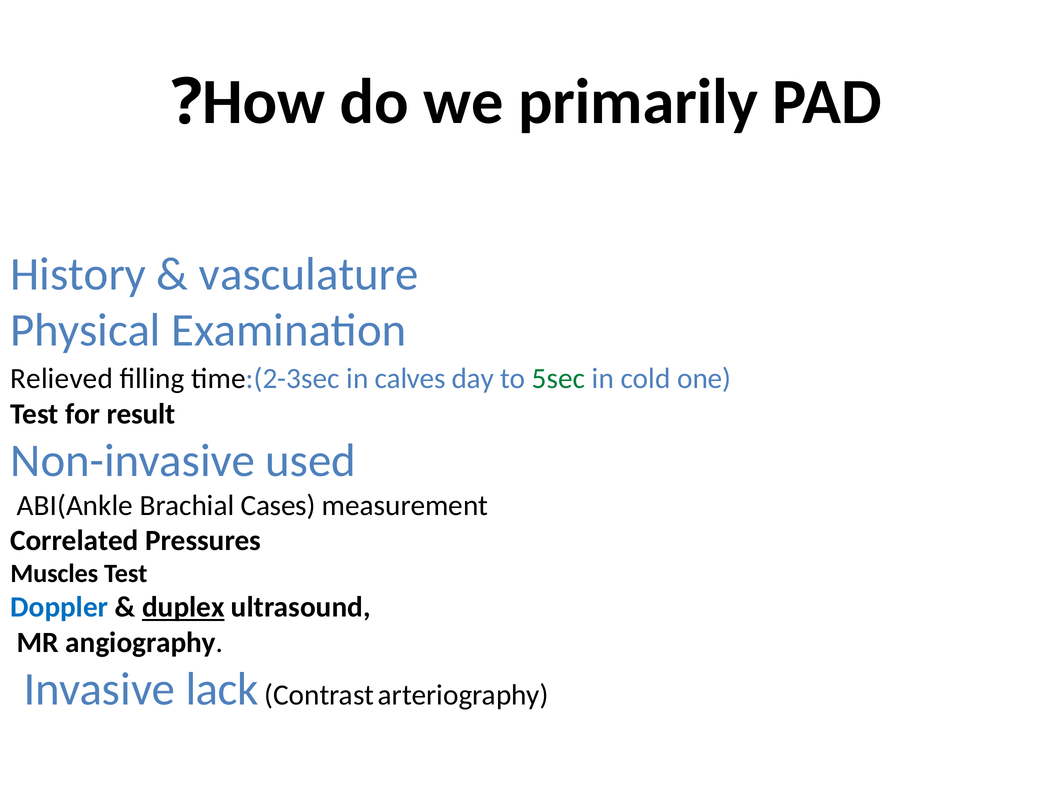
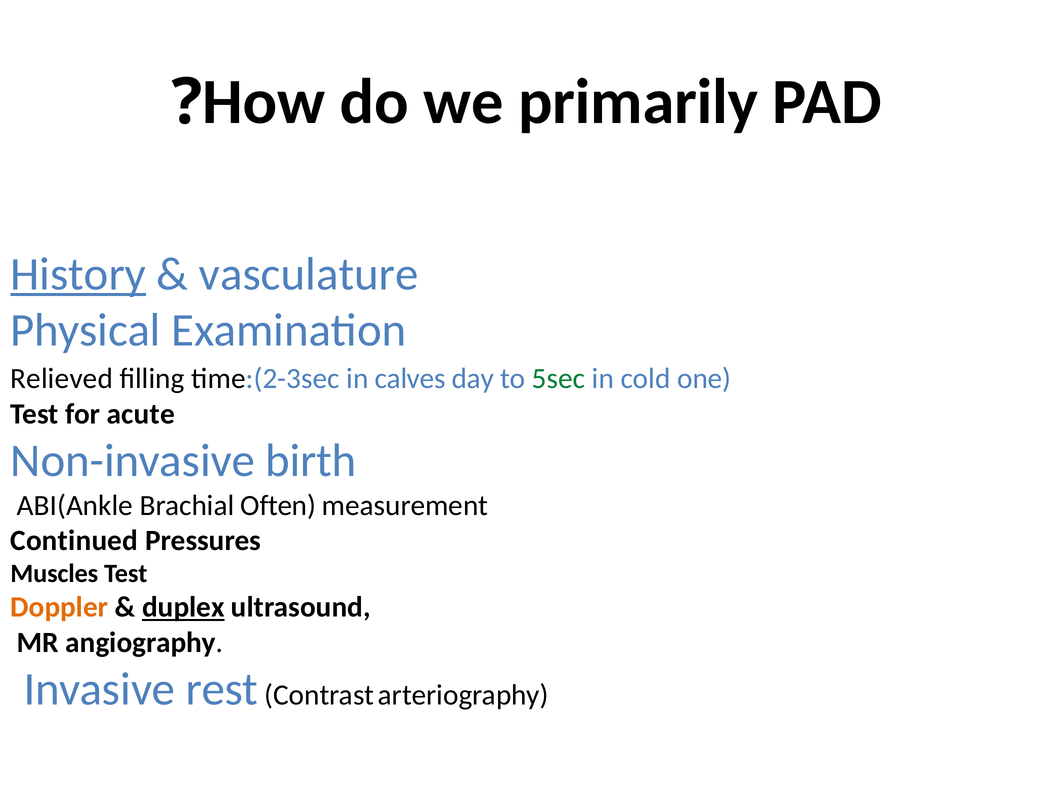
History underline: none -> present
result: result -> acute
used: used -> birth
Cases: Cases -> Often
Correlated: Correlated -> Continued
Doppler colour: blue -> orange
lack: lack -> rest
